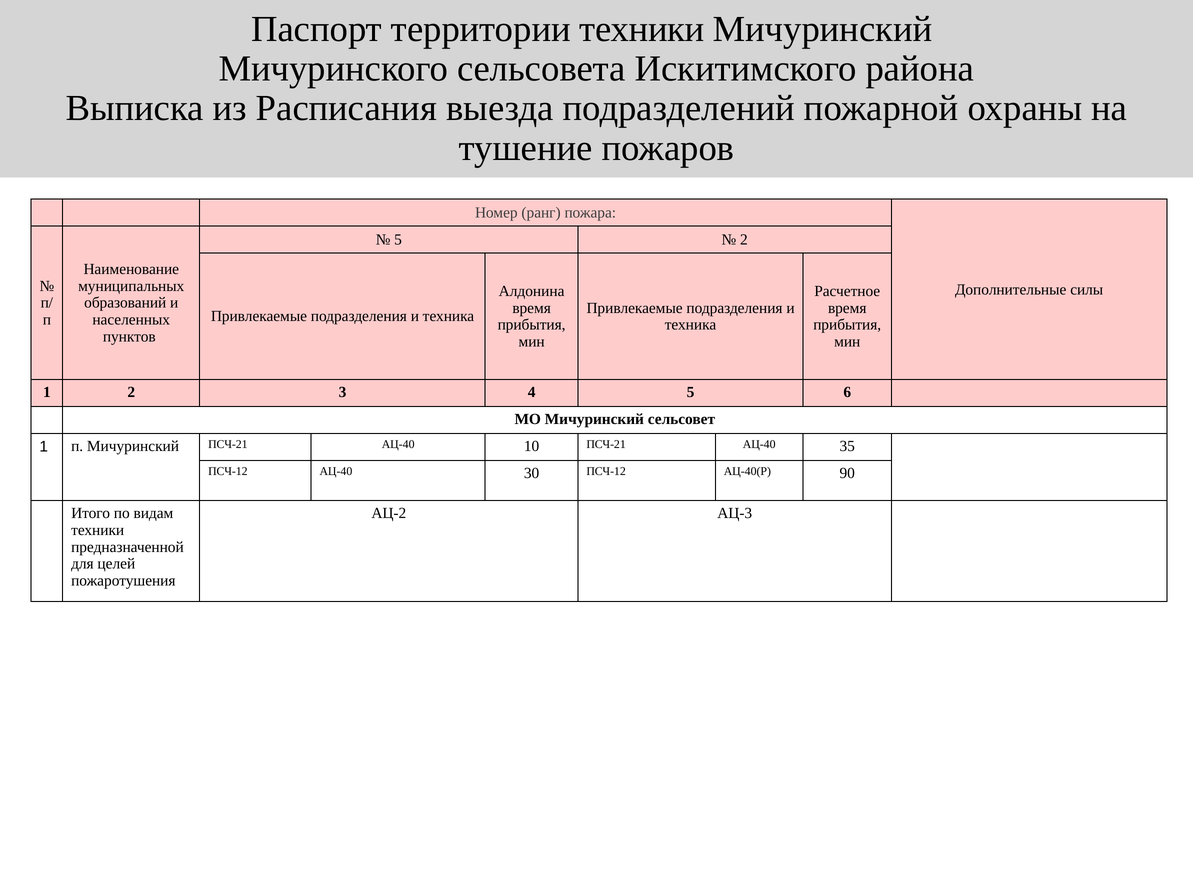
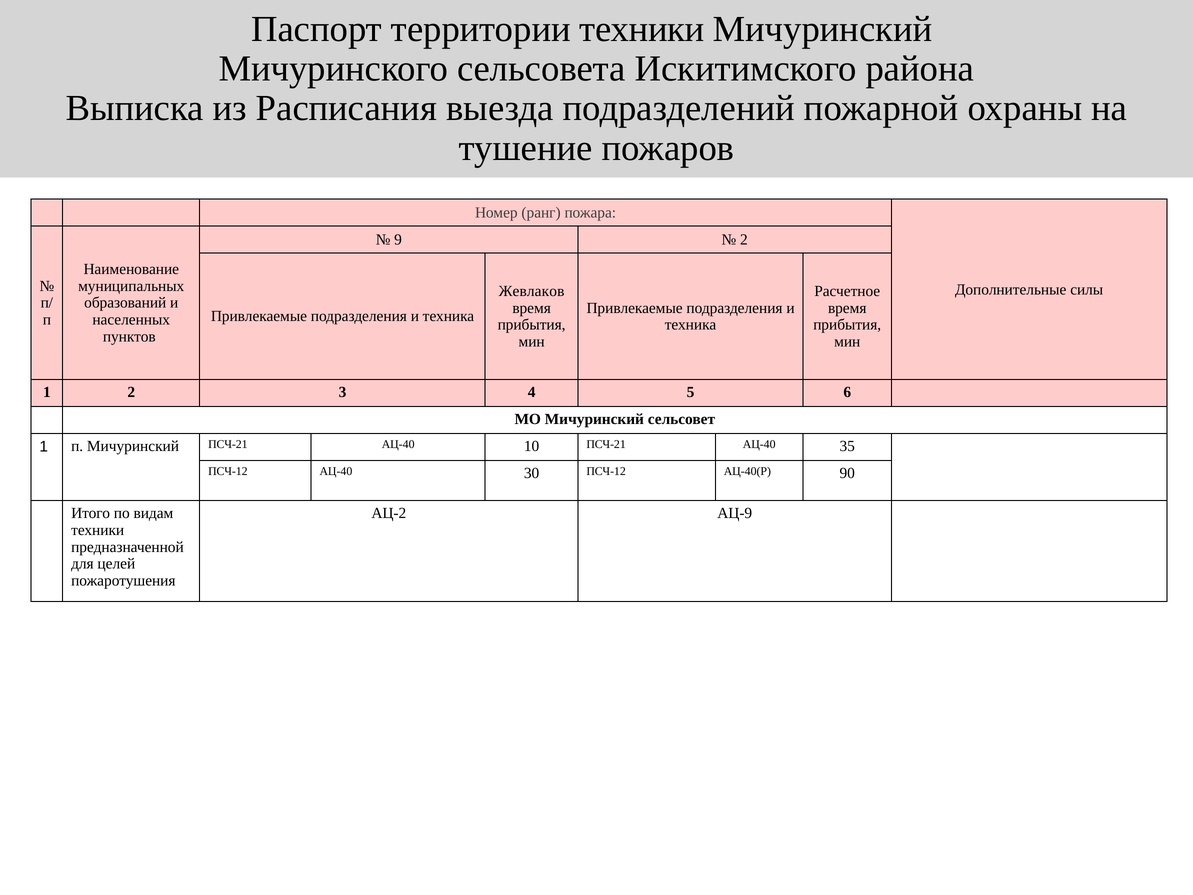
5 at (398, 240): 5 -> 9
Алдонина: Алдонина -> Жевлаков
АЦ-3: АЦ-3 -> АЦ-9
